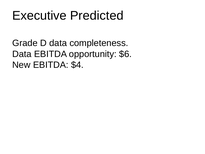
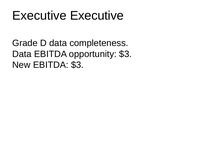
Executive Predicted: Predicted -> Executive
opportunity $6: $6 -> $3
EBITDA $4: $4 -> $3
